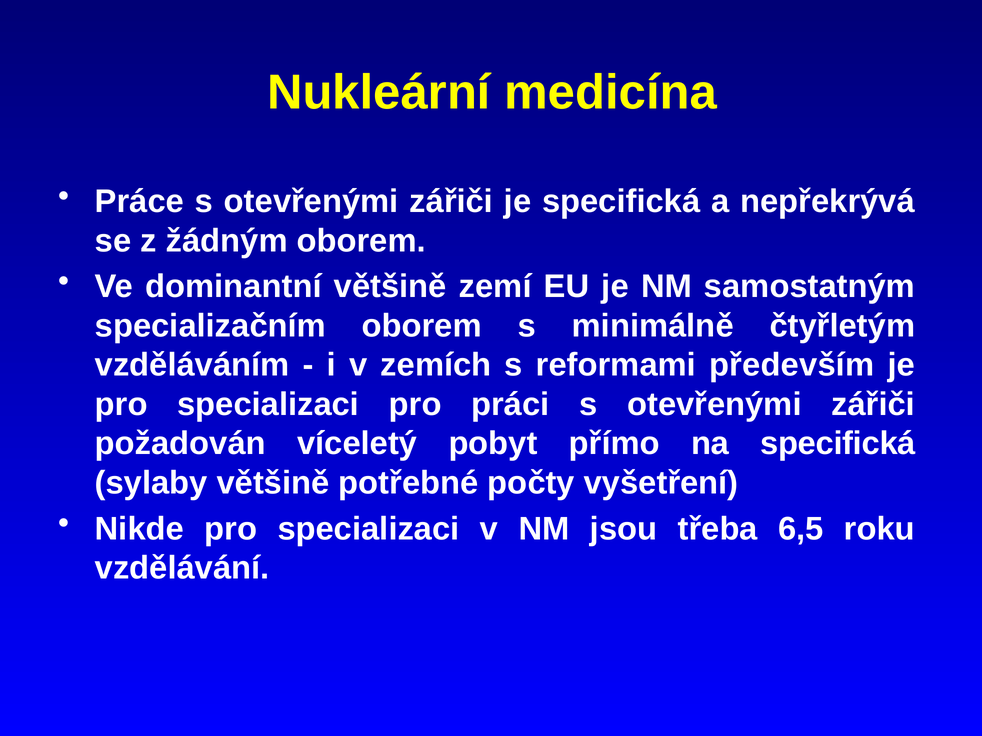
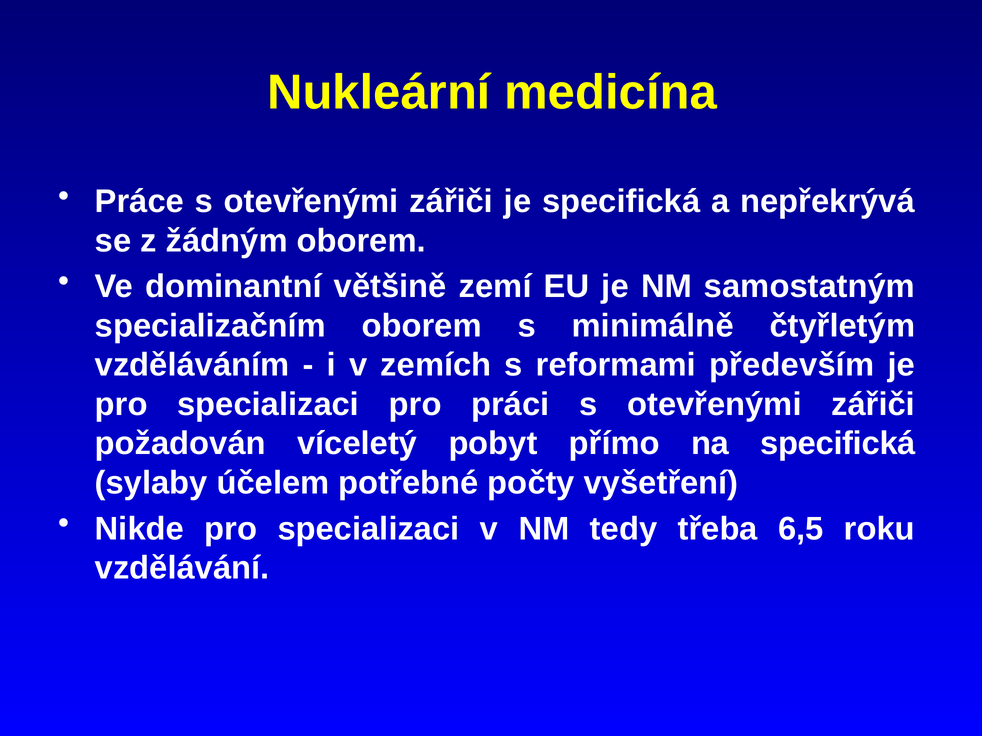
sylaby většině: většině -> účelem
jsou: jsou -> tedy
